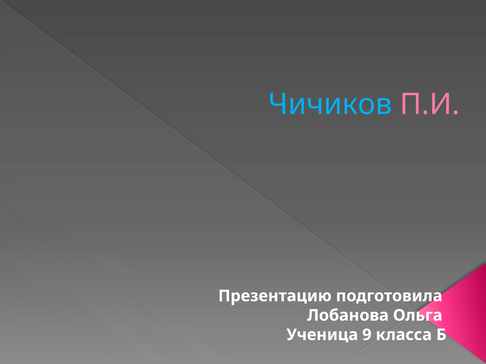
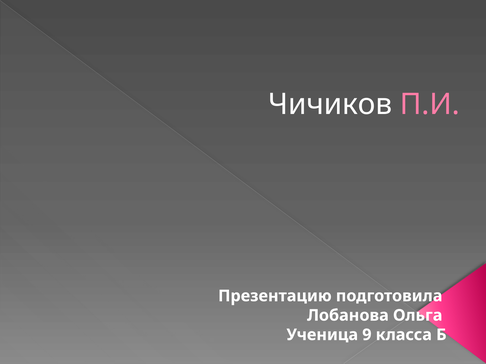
Чичиков colour: light blue -> white
